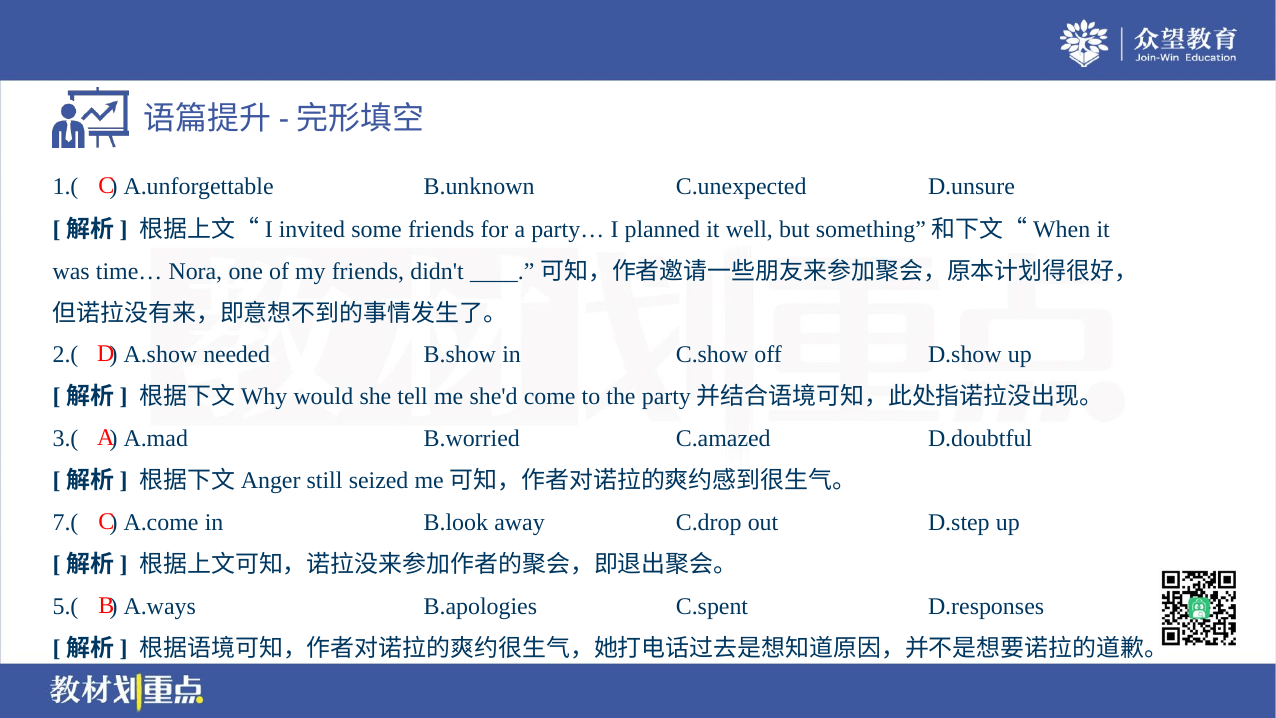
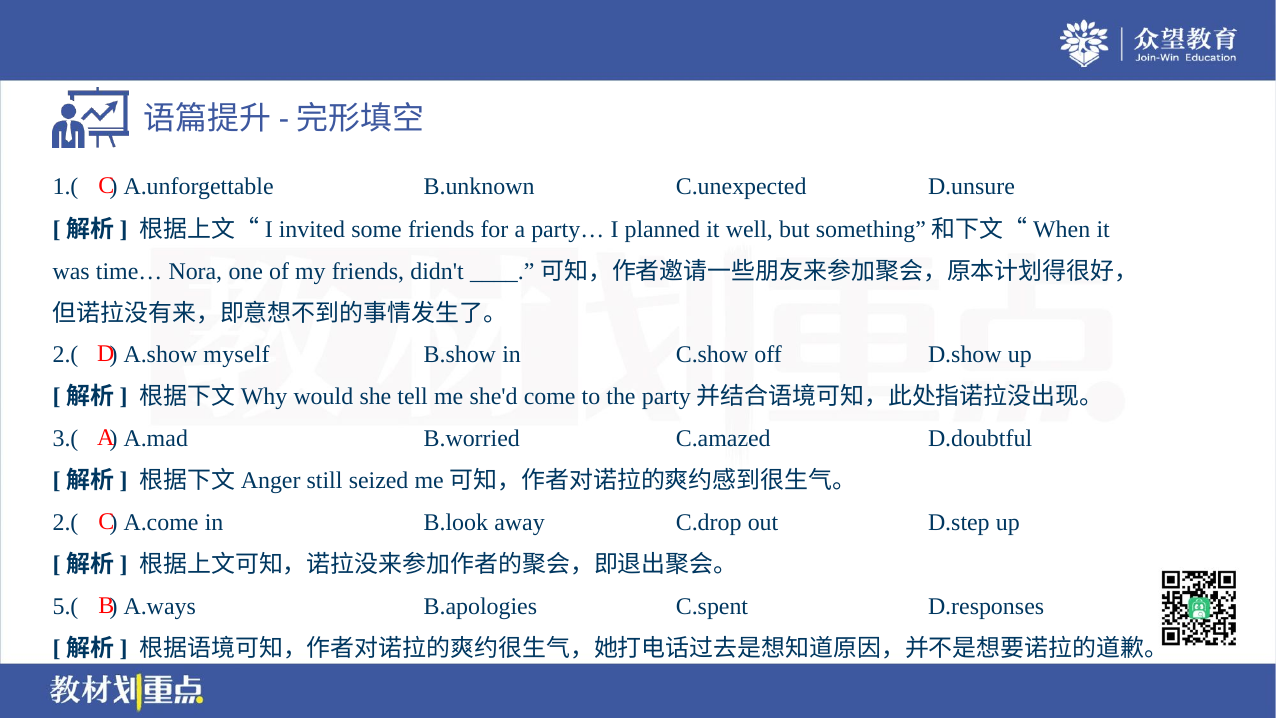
needed: needed -> myself
7.( at (66, 522): 7.( -> 2.(
